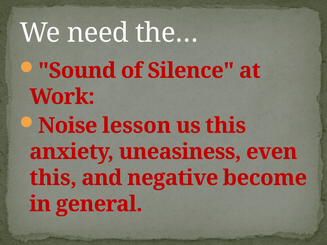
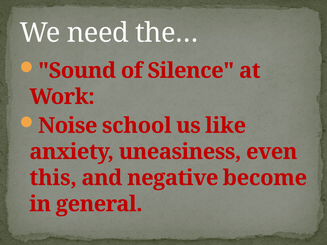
lesson: lesson -> school
us this: this -> like
